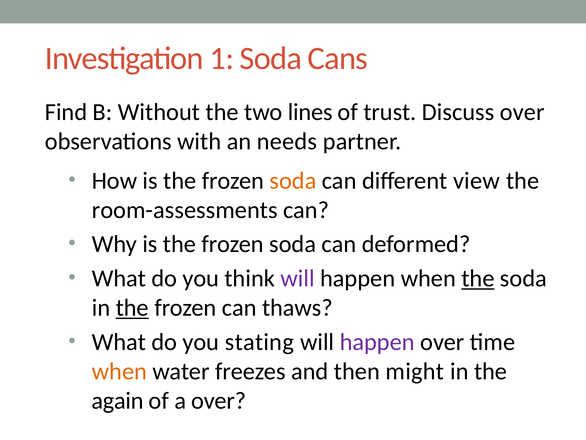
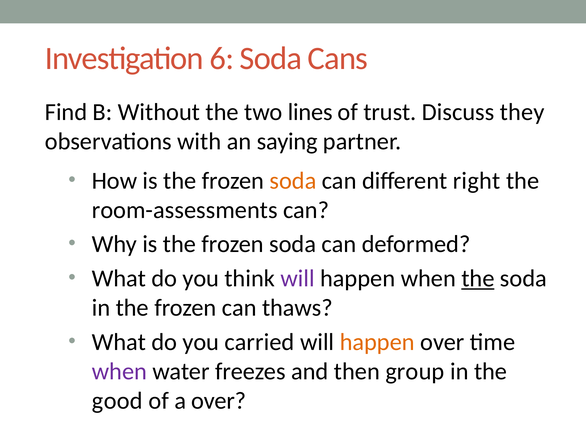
1: 1 -> 6
Discuss over: over -> they
needs: needs -> saying
view: view -> right
the at (132, 307) underline: present -> none
stating: stating -> carried
happen at (377, 342) colour: purple -> orange
when at (119, 371) colour: orange -> purple
might: might -> group
again: again -> good
